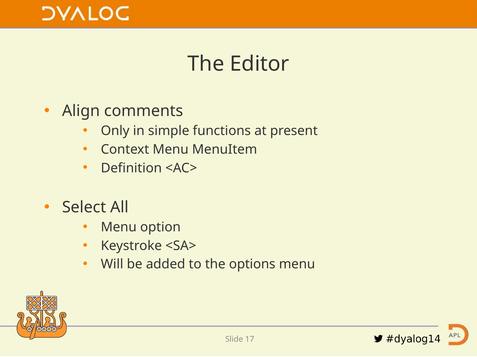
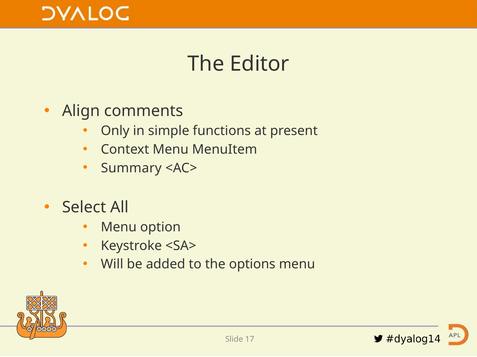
Definition: Definition -> Summary
